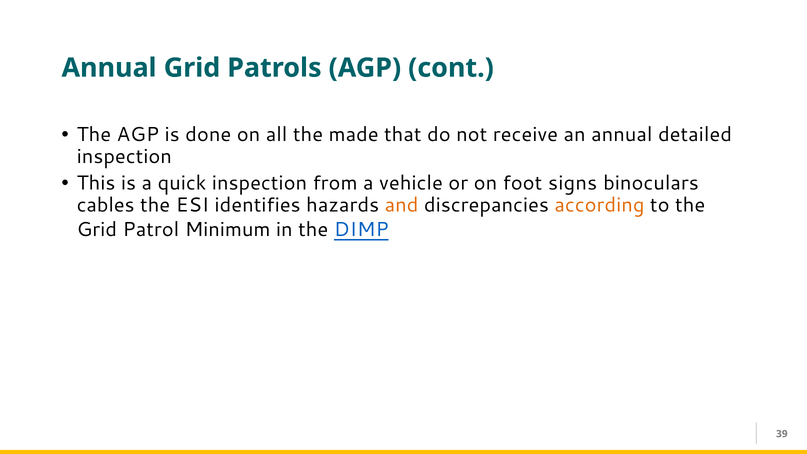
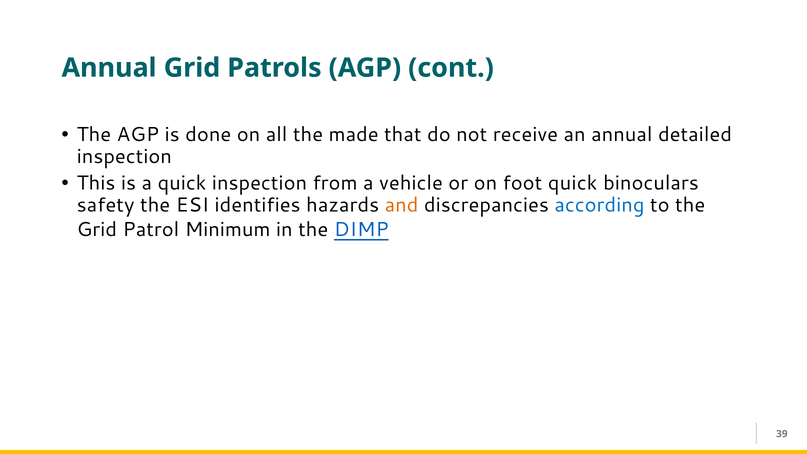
foot signs: signs -> quick
cables: cables -> safety
according colour: orange -> blue
